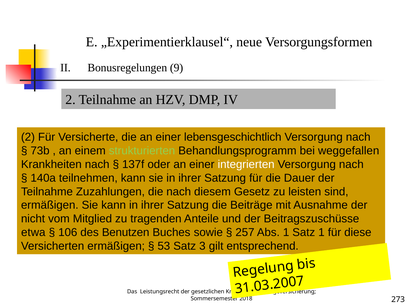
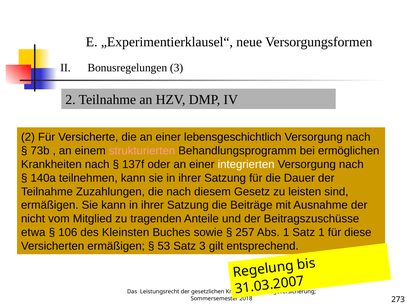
Bonusregelungen 9: 9 -> 3
strukturierten colour: light green -> pink
weggefallen: weggefallen -> ermöglichen
Benutzen: Benutzen -> Kleinsten
